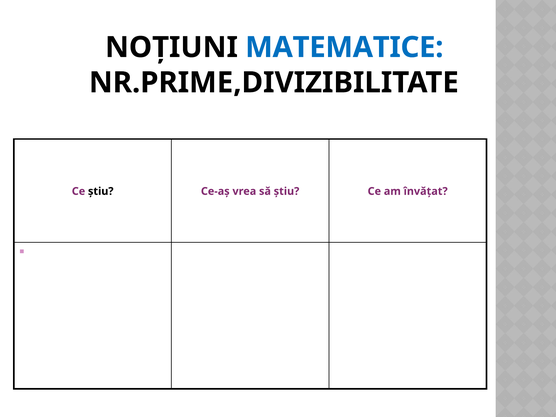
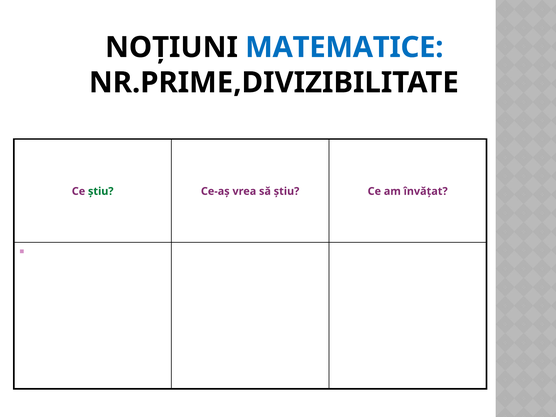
ştiu at (101, 191) colour: black -> green
